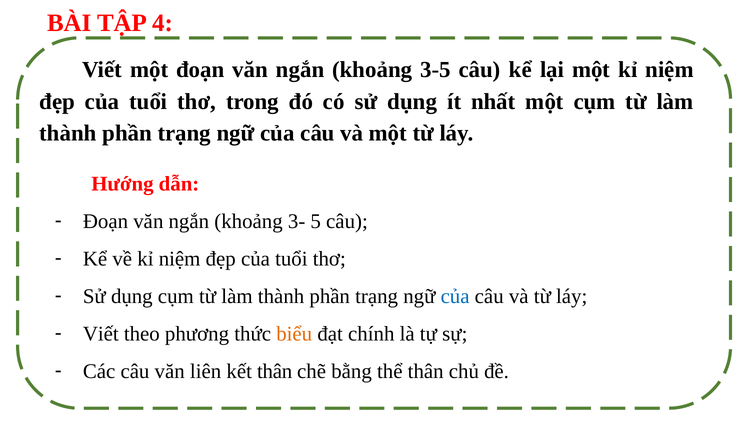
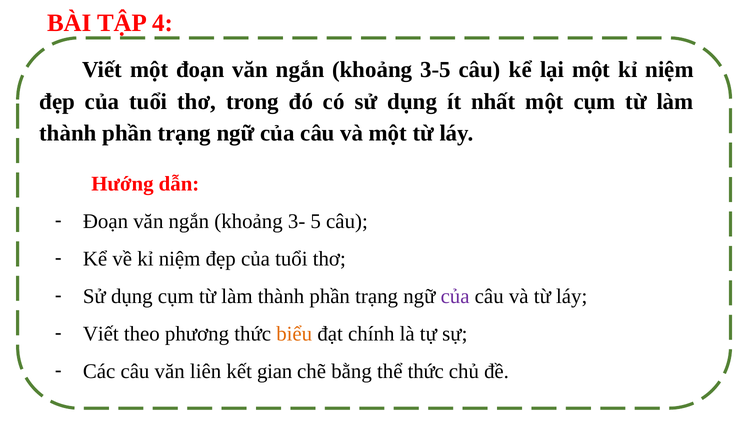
của at (455, 296) colour: blue -> purple
kết thân: thân -> gian
thể thân: thân -> thức
